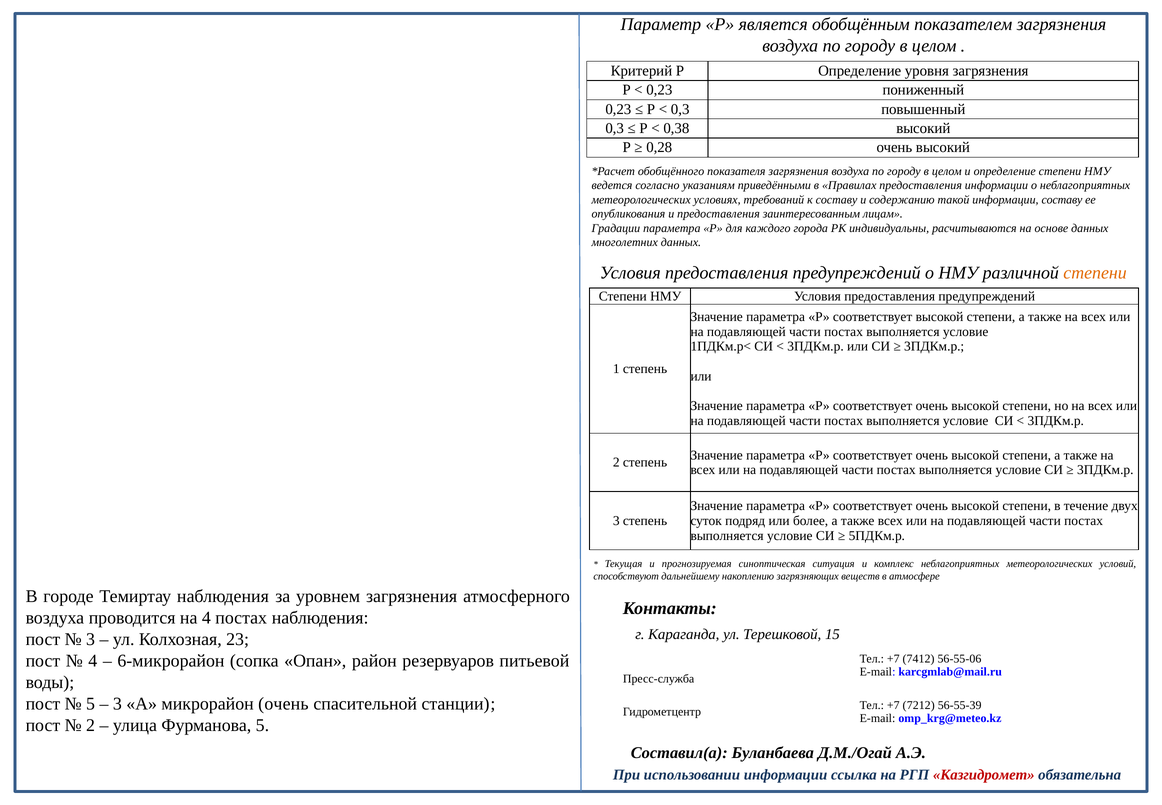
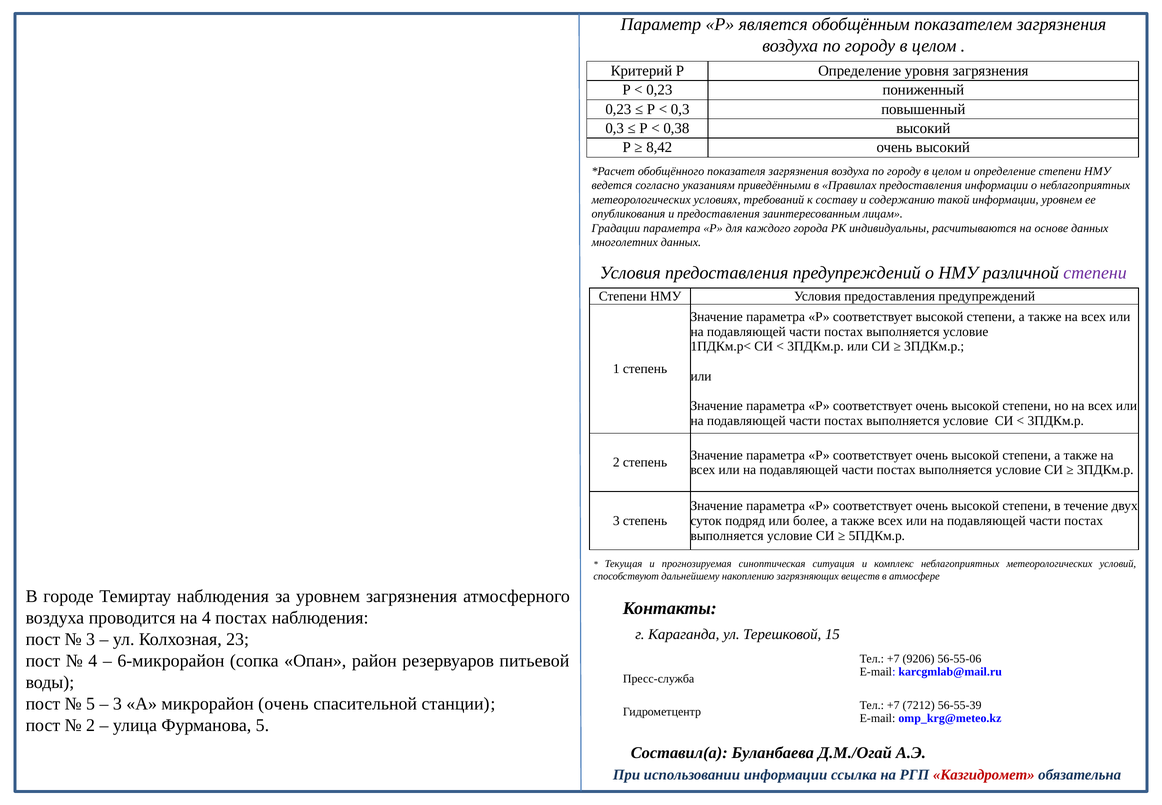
0,28: 0,28 -> 8,42
информации составу: составу -> уровнем
степени at (1095, 272) colour: orange -> purple
7412: 7412 -> 9206
